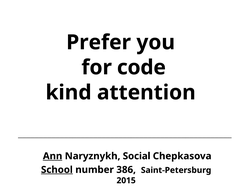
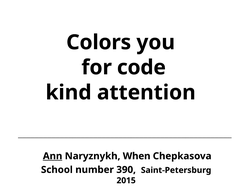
Prefer: Prefer -> Colors
Social: Social -> When
School underline: present -> none
386: 386 -> 390
